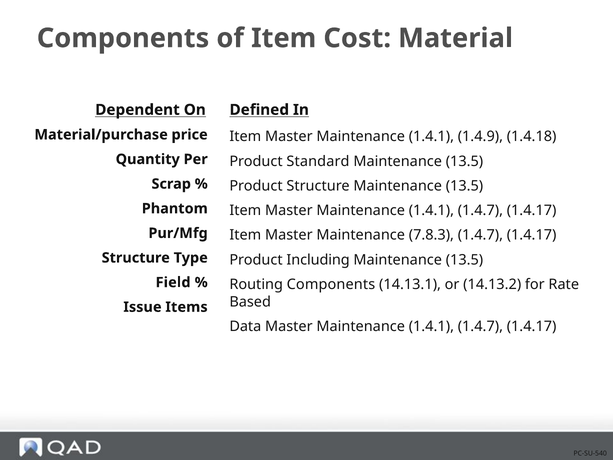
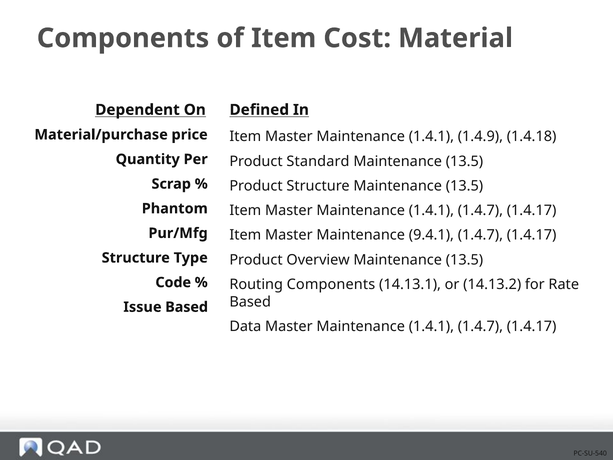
7.8.3: 7.8.3 -> 9.4.1
Including: Including -> Overview
Field: Field -> Code
Issue Items: Items -> Based
